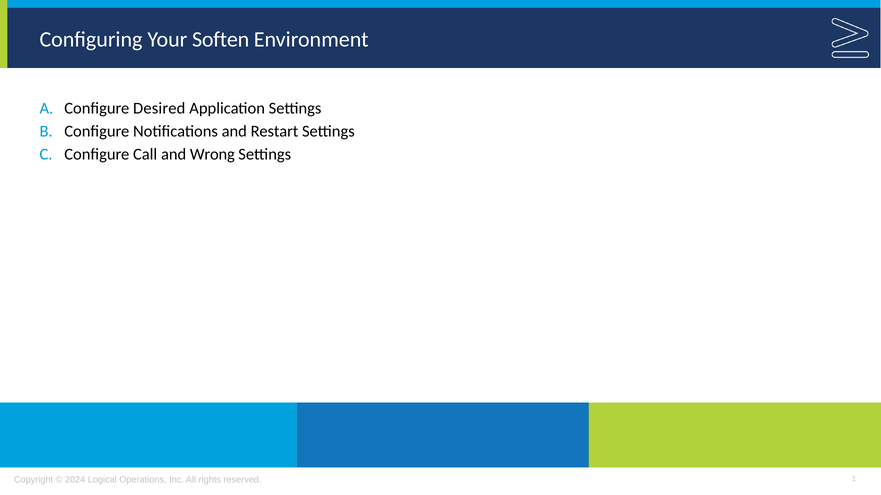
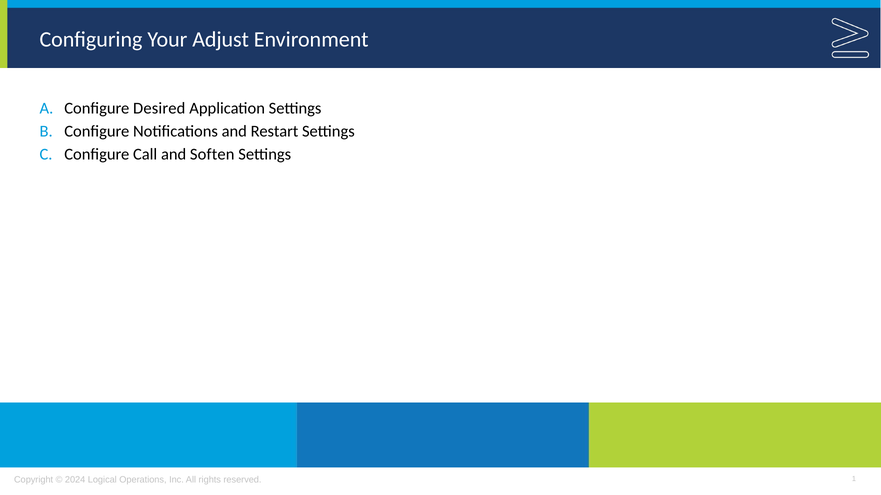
Soften: Soften -> Adjust
Wrong: Wrong -> Soften
